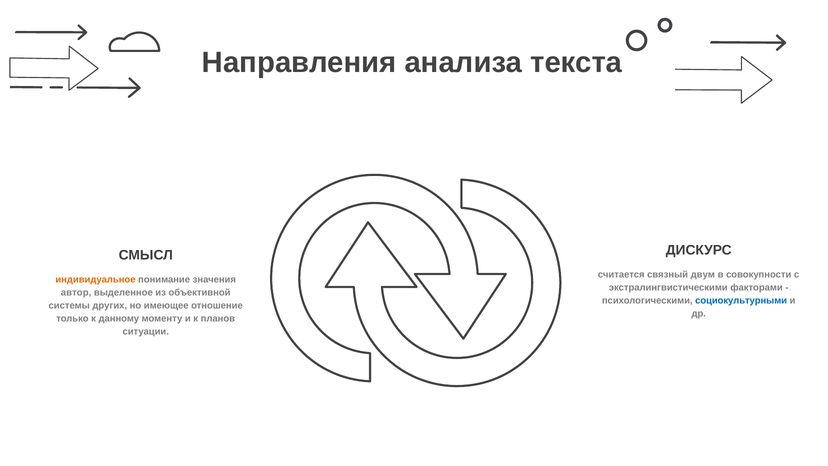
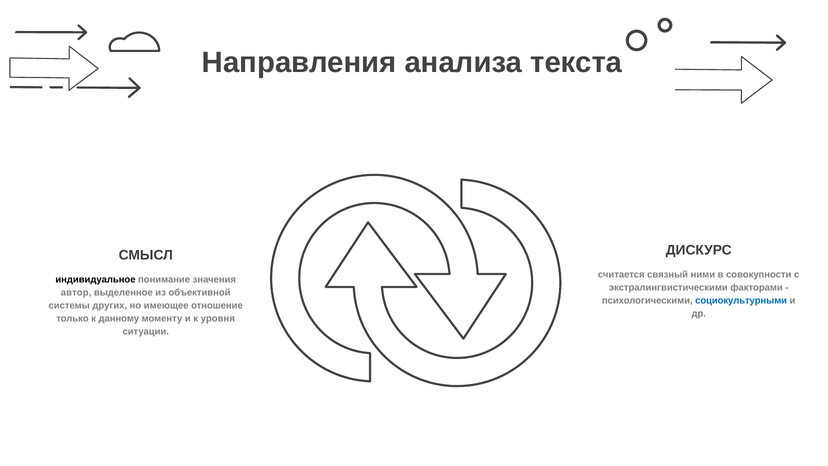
двум: двум -> ними
индивидуальное colour: orange -> black
планов: планов -> уровня
